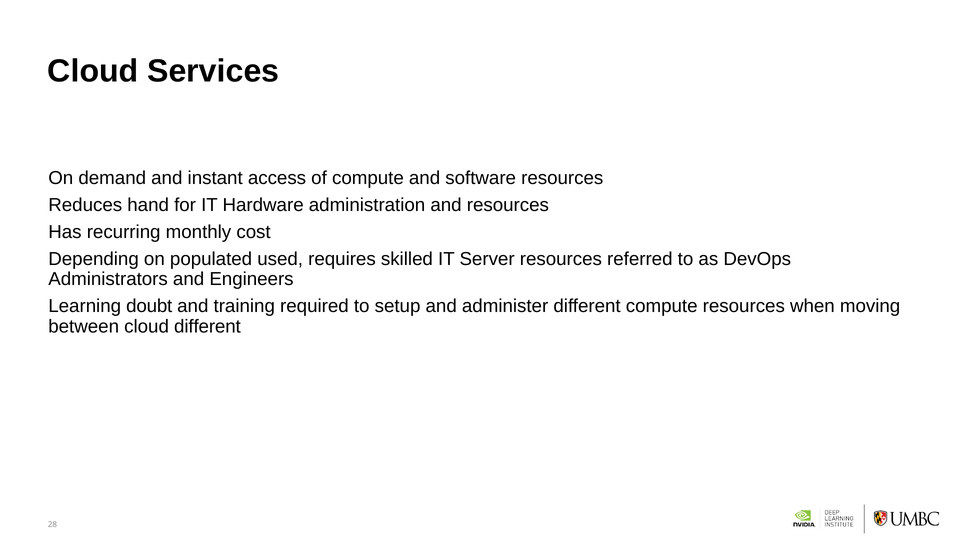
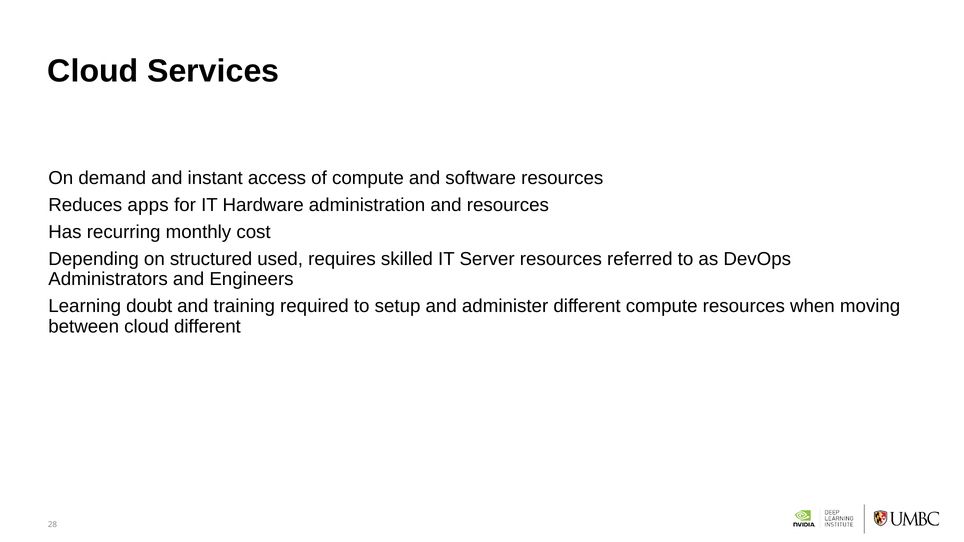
hand: hand -> apps
populated: populated -> structured
